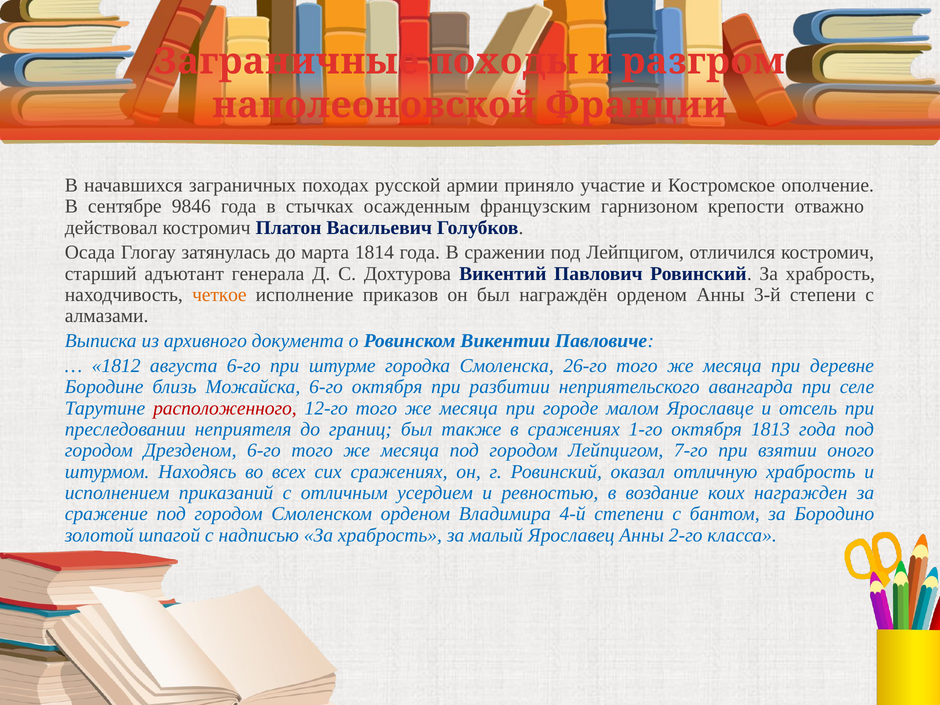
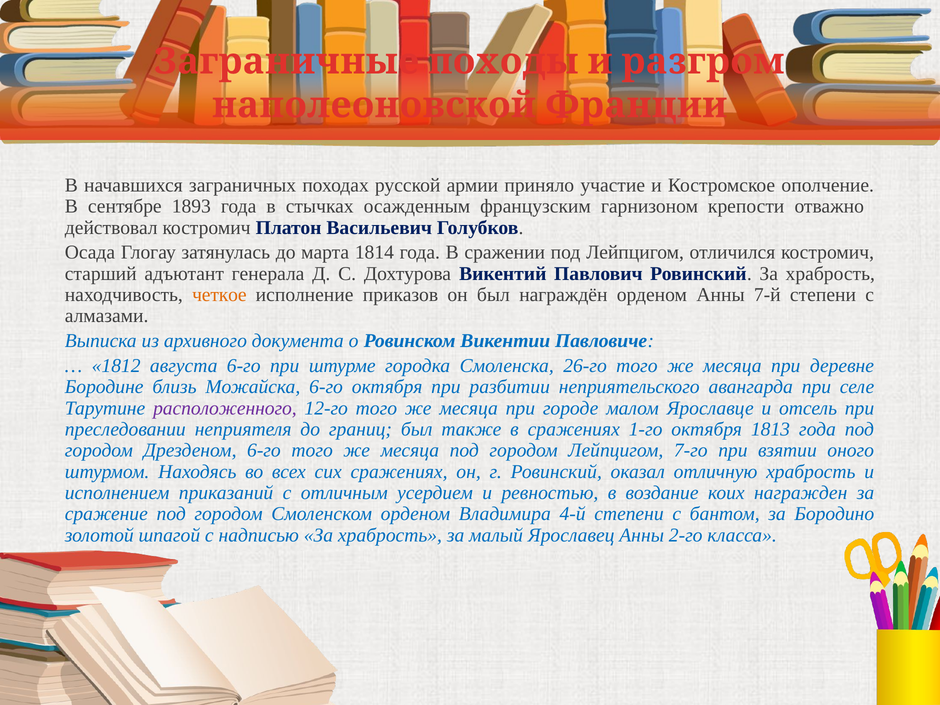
9846: 9846 -> 1893
3-й: 3-й -> 7-й
расположенного colour: red -> purple
